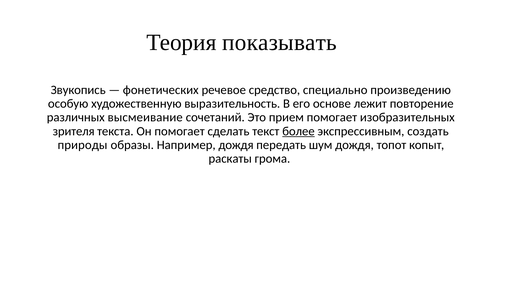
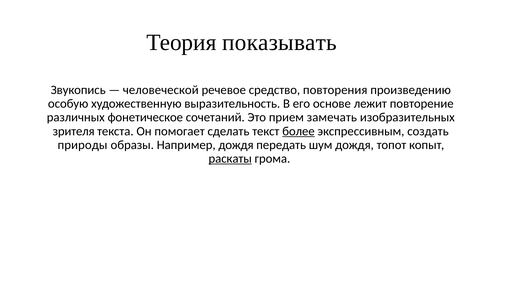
фонетических: фонетических -> человеческой
специально: специально -> повторения
высмеивание: высмеивание -> фонетическое
прием помогает: помогает -> замечать
раскаты underline: none -> present
